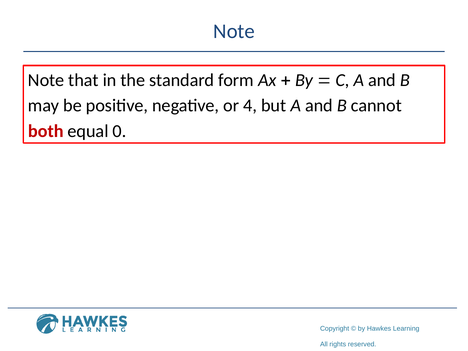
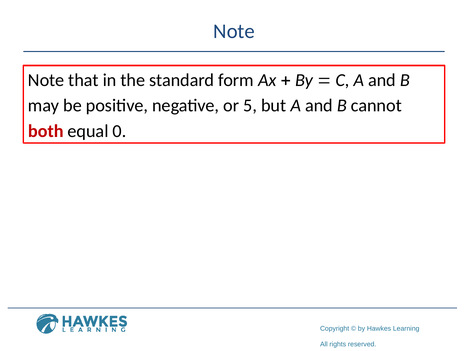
4: 4 -> 5
